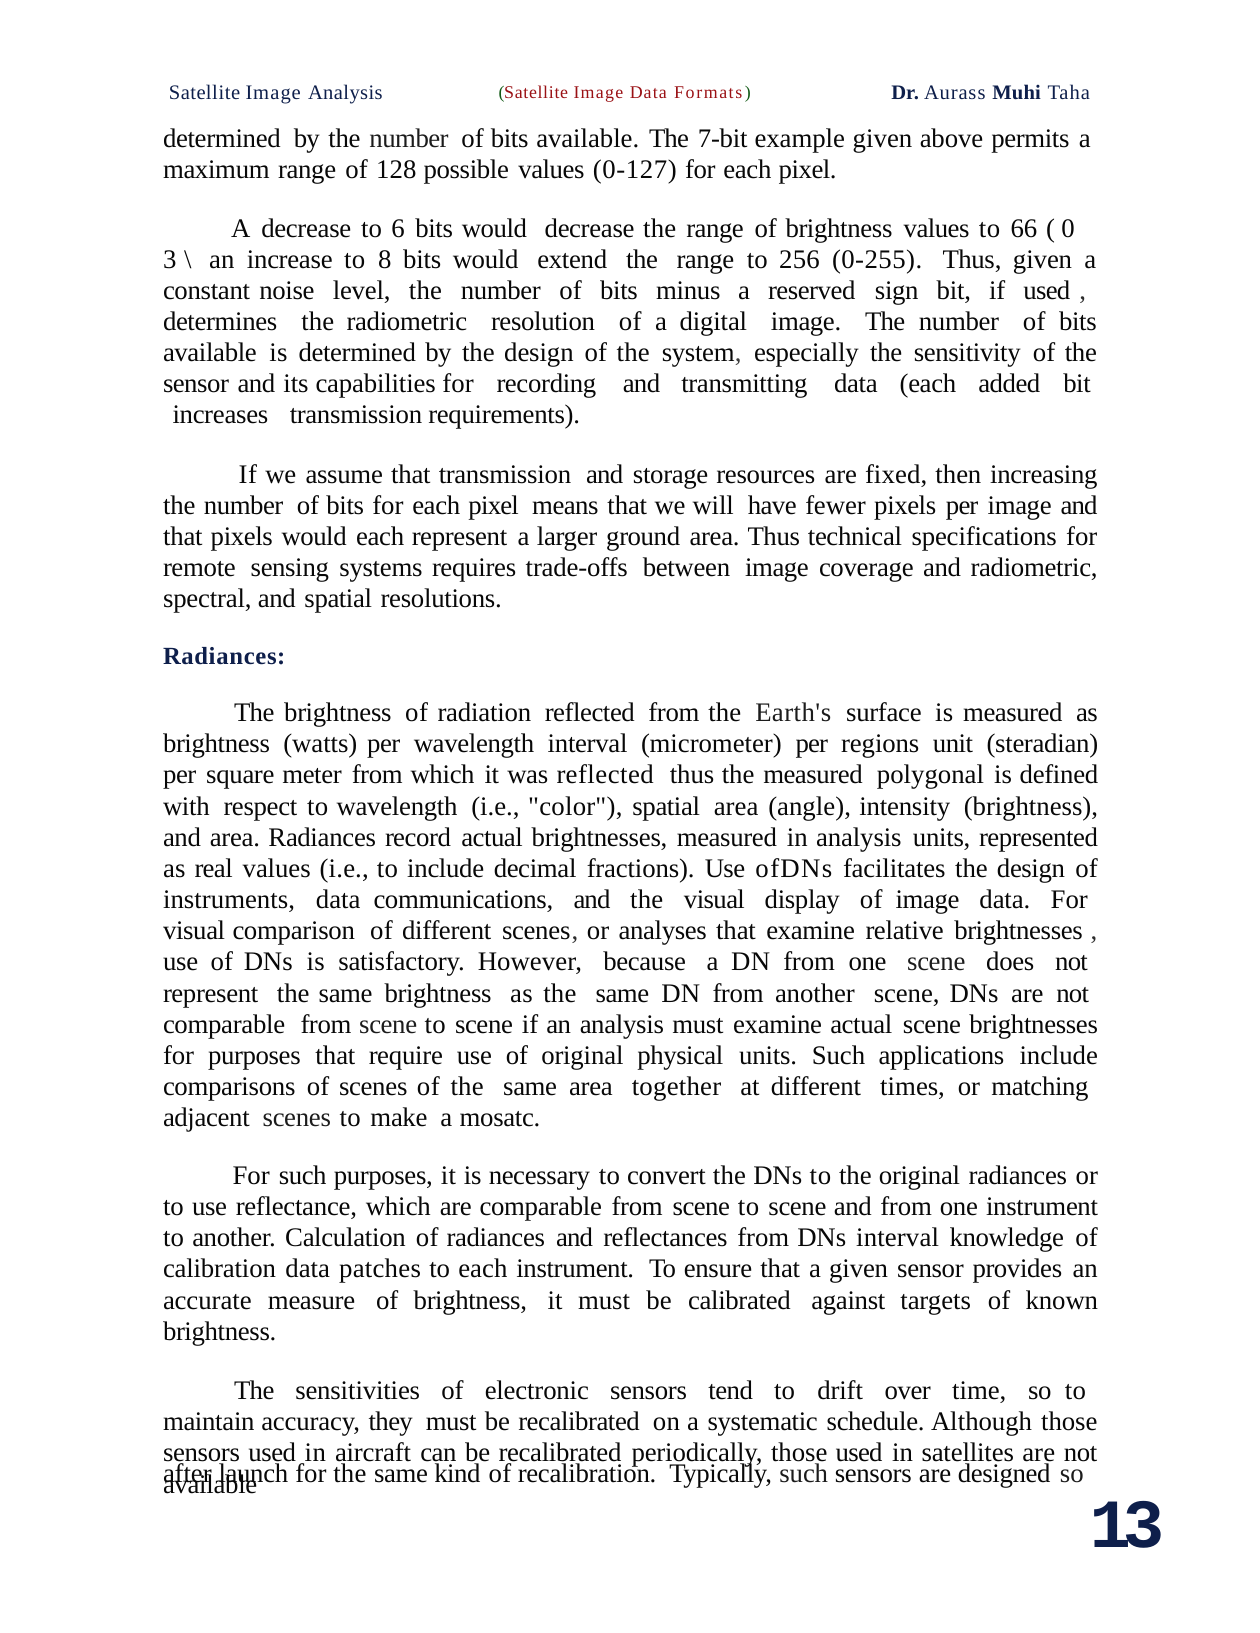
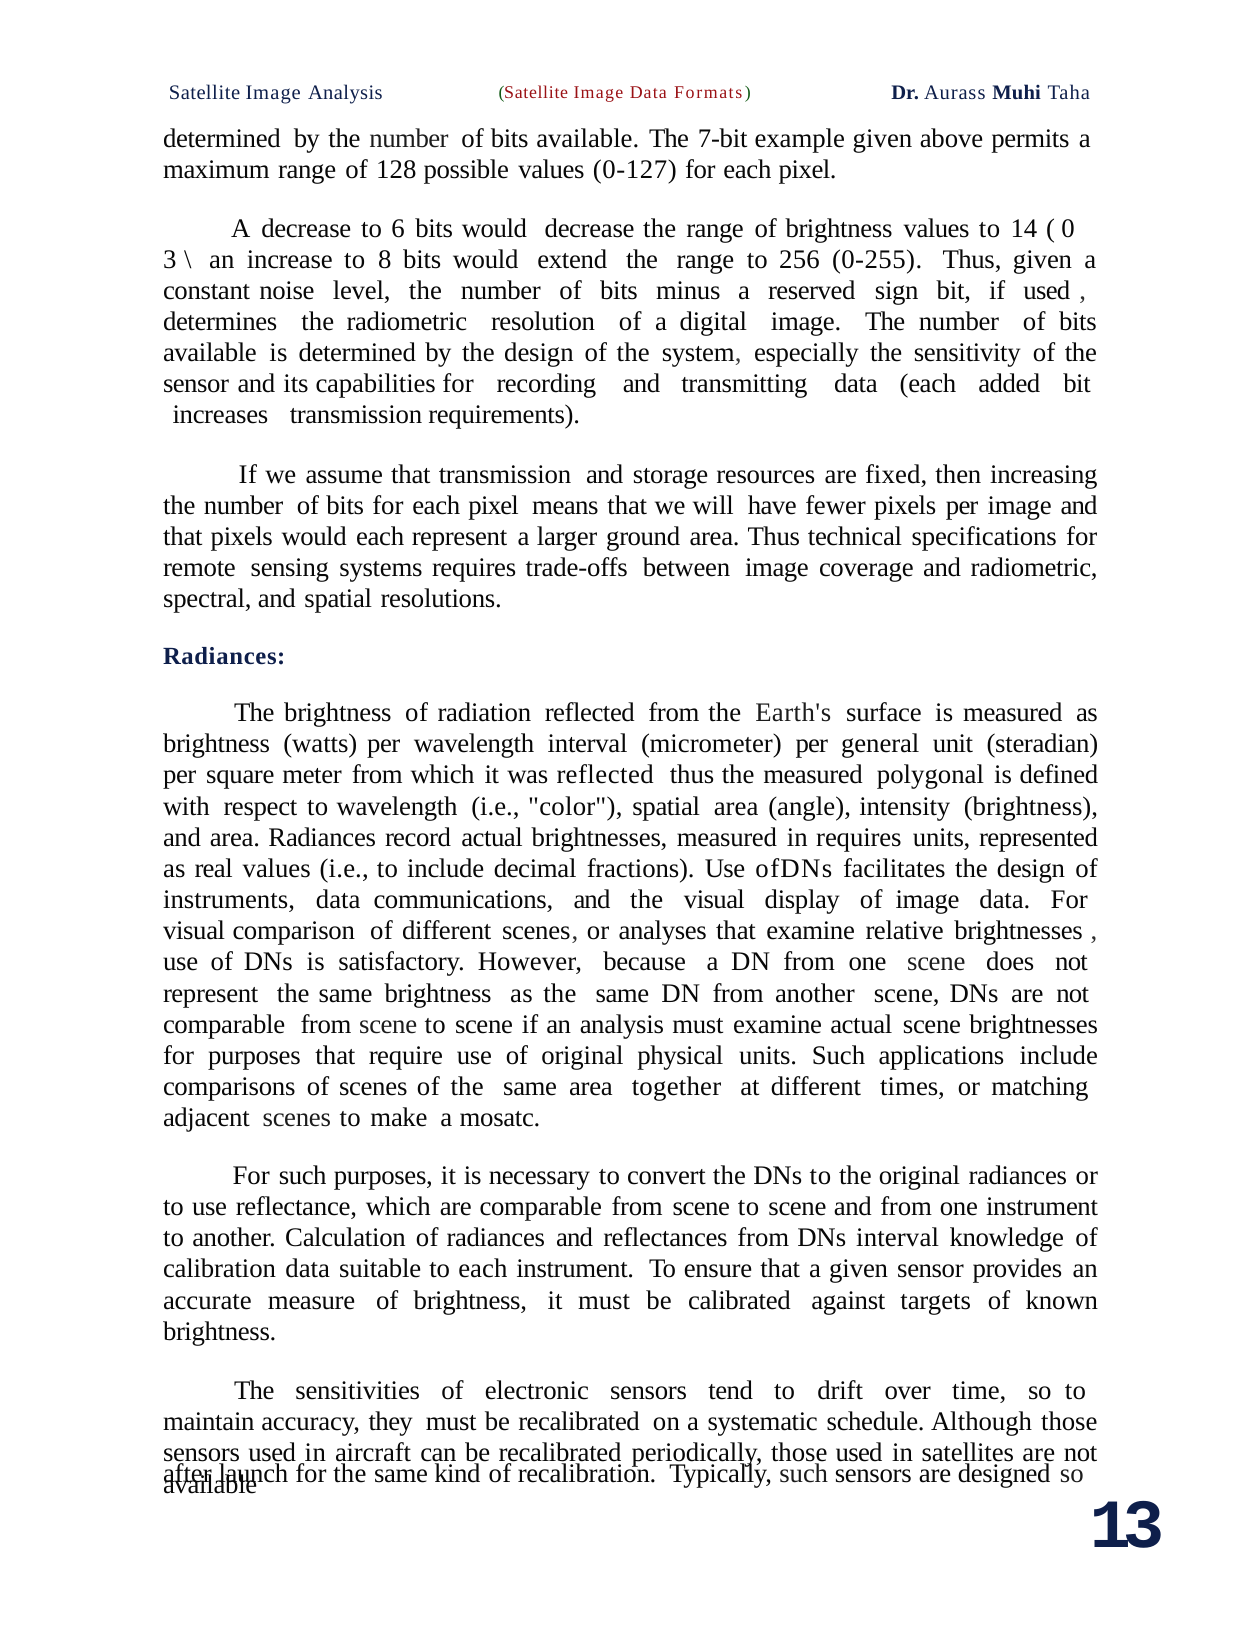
66: 66 -> 14
regions: regions -> general
in analysis: analysis -> requires
patches: patches -> suitable
